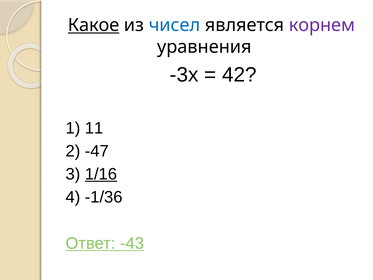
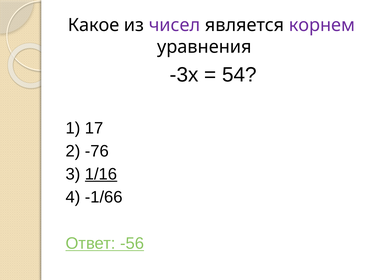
Какое underline: present -> none
чисел colour: blue -> purple
42: 42 -> 54
11: 11 -> 17
-47: -47 -> -76
-1/36: -1/36 -> -1/66
-43: -43 -> -56
